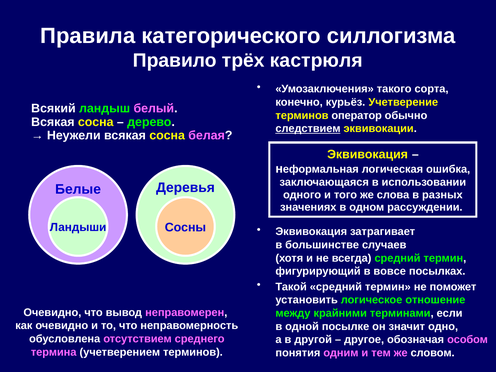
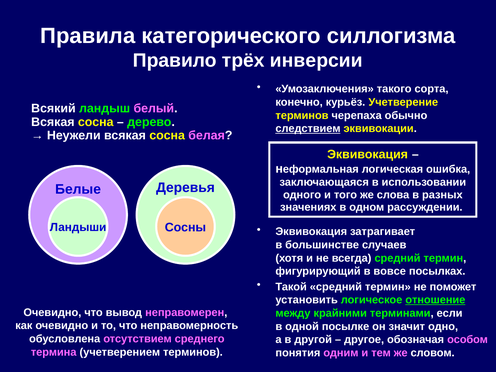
кастрюля: кастрюля -> инверсии
оператор: оператор -> черепаха
отношение underline: none -> present
